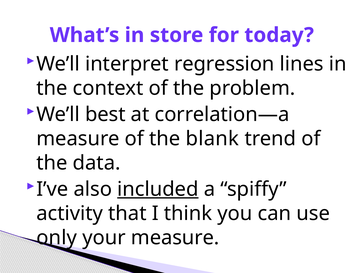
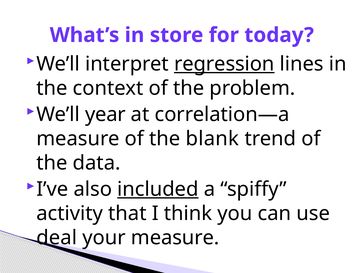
regression underline: none -> present
best: best -> year
only: only -> deal
